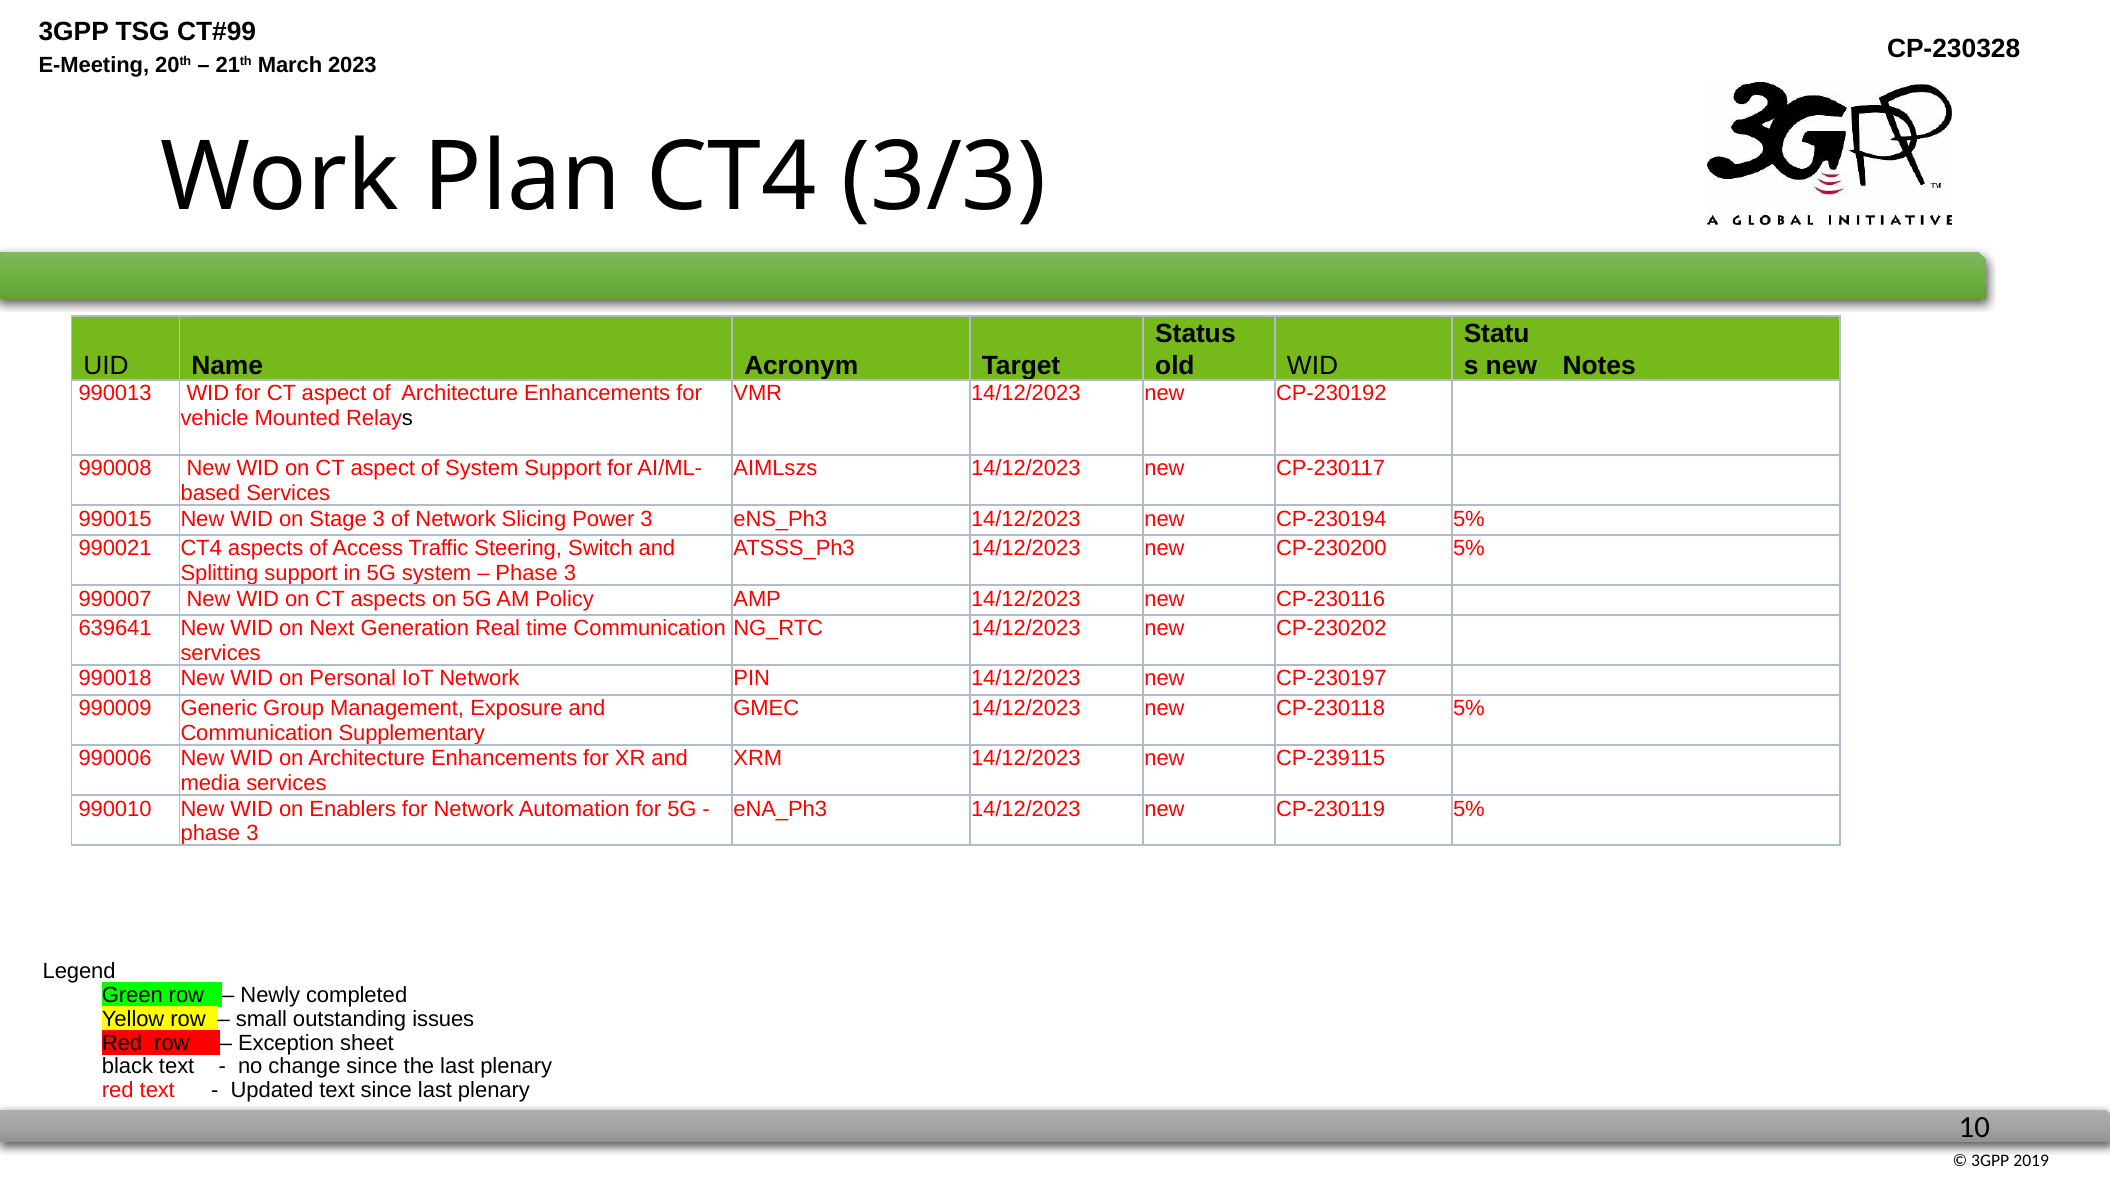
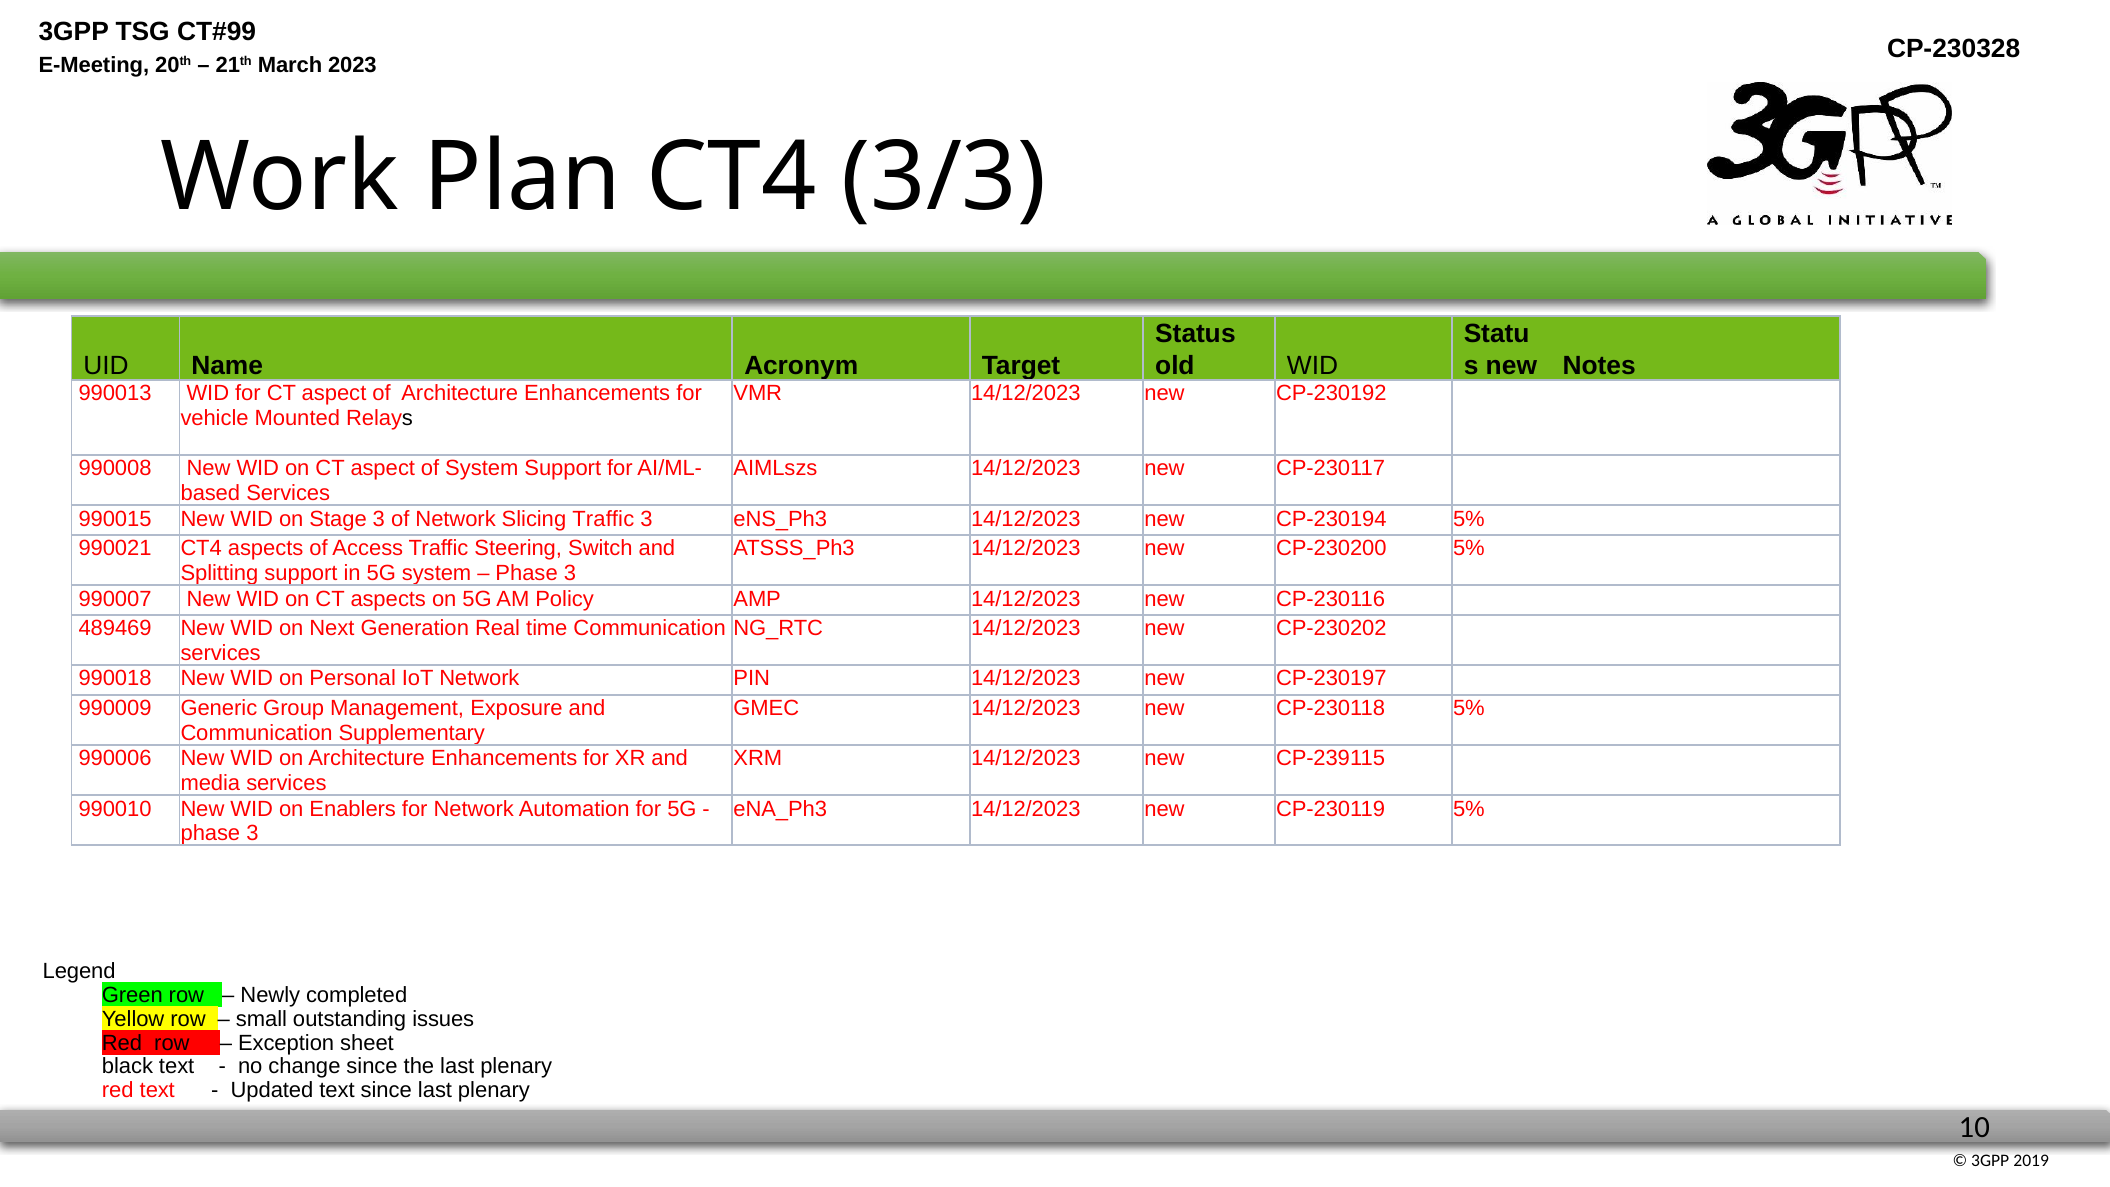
Slicing Power: Power -> Traffic
639641: 639641 -> 489469
